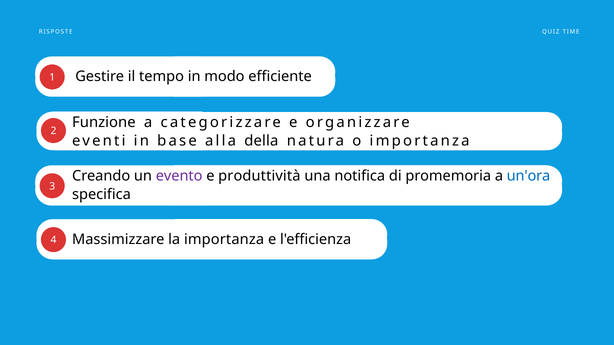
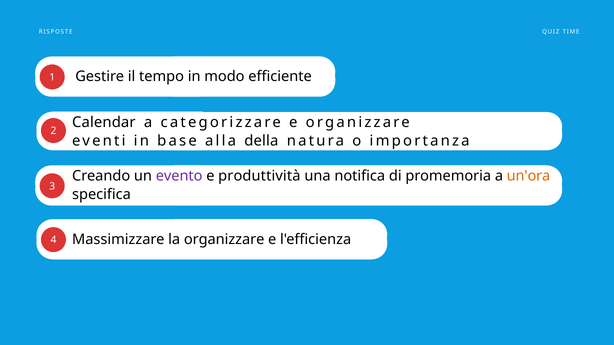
Funzione: Funzione -> Calendar
un'ora colour: blue -> orange
la importanza: importanza -> organizzare
